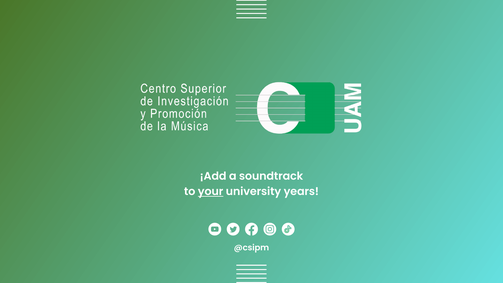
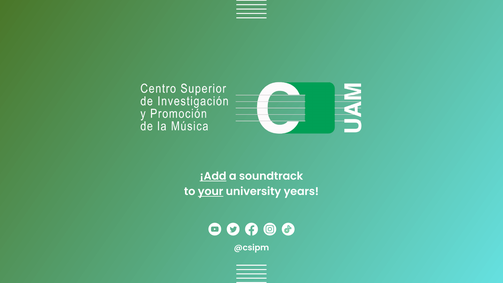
¡Add underline: none -> present
